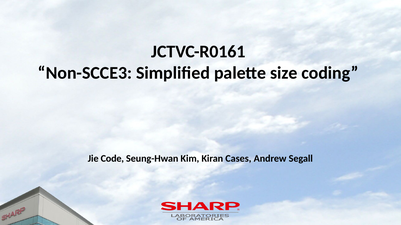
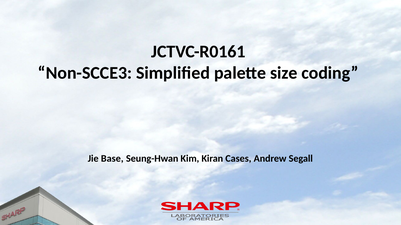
Code: Code -> Base
